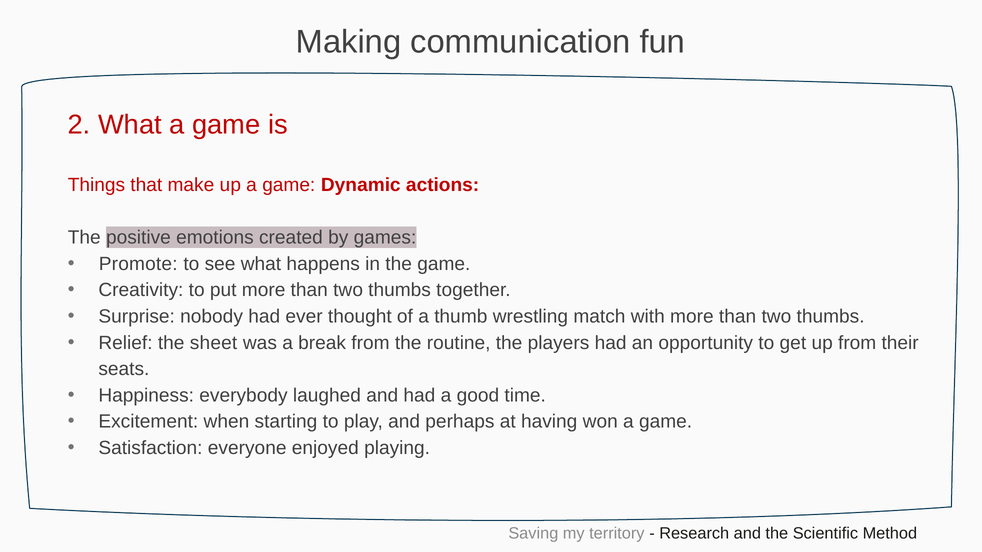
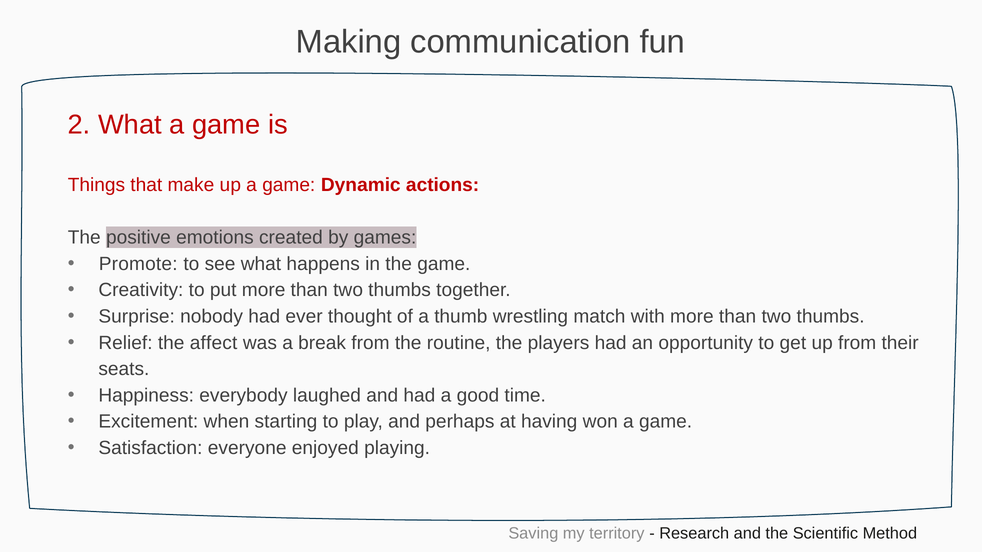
sheet: sheet -> affect
